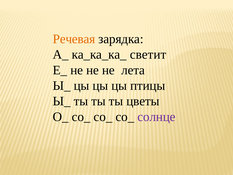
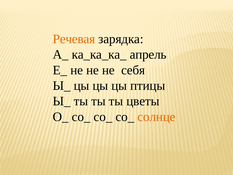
светит: светит -> апрель
лета: лета -> себя
солнце colour: purple -> orange
